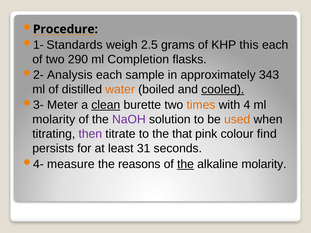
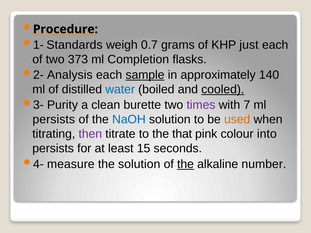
2.5: 2.5 -> 0.7
this: this -> just
290: 290 -> 373
sample underline: none -> present
343: 343 -> 140
water colour: orange -> blue
Meter: Meter -> Purity
clean underline: present -> none
times colour: orange -> purple
4: 4 -> 7
molarity at (54, 120): molarity -> persists
NaOH colour: purple -> blue
find: find -> into
31: 31 -> 15
the reasons: reasons -> solution
alkaline molarity: molarity -> number
